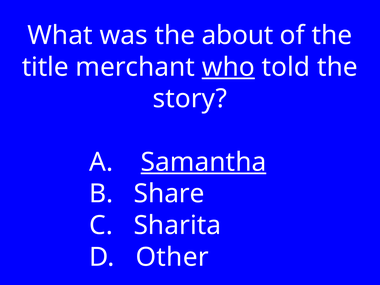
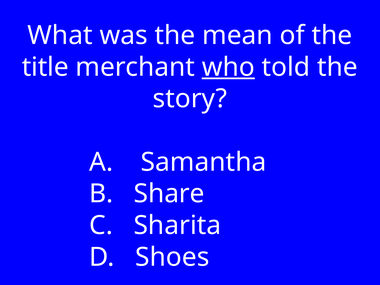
about: about -> mean
Samantha underline: present -> none
Other: Other -> Shoes
